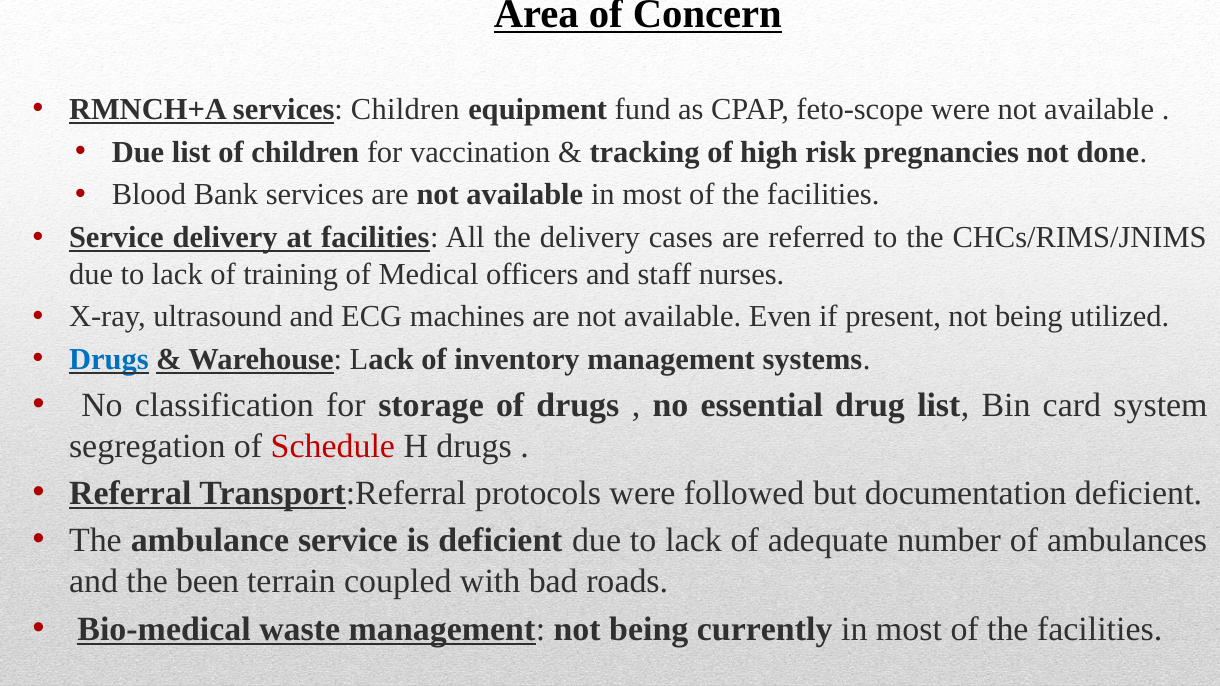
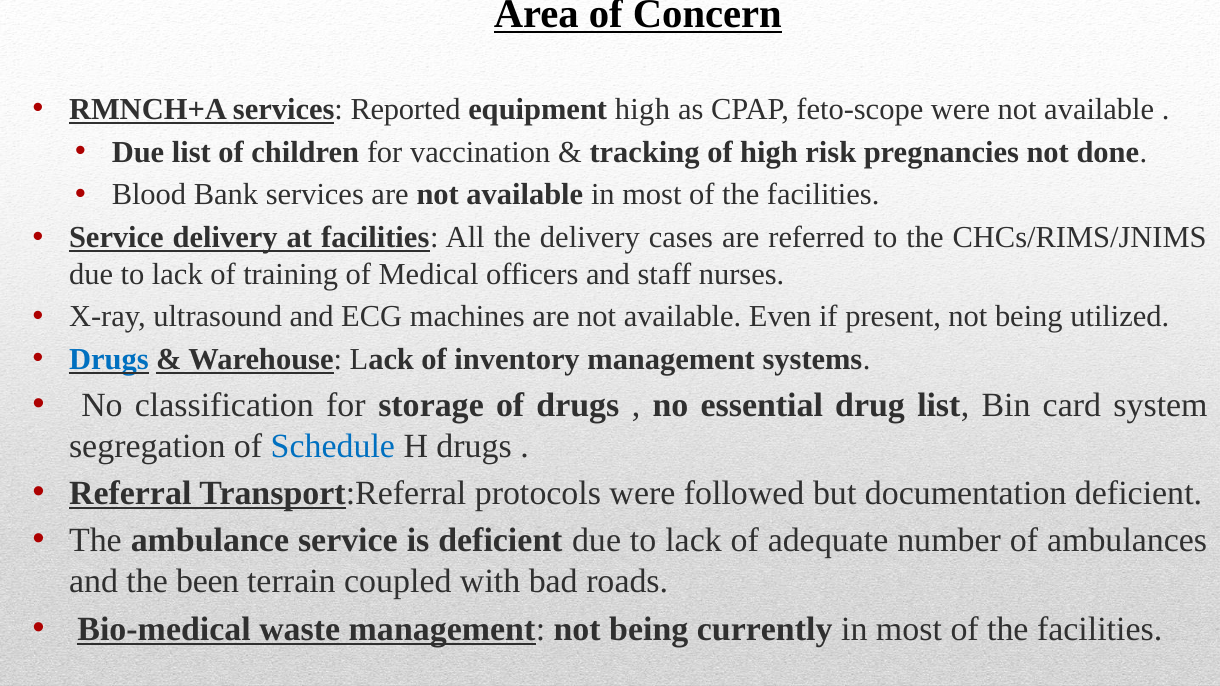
services Children: Children -> Reported
equipment fund: fund -> high
Schedule colour: red -> blue
